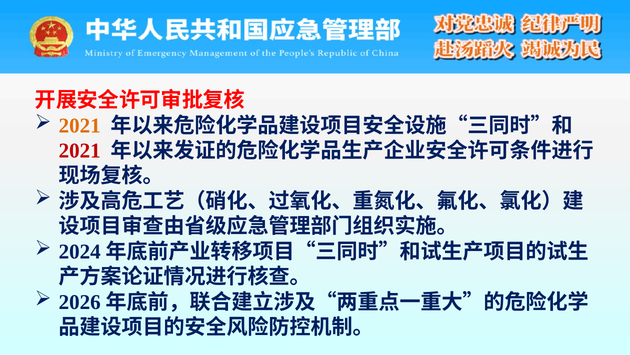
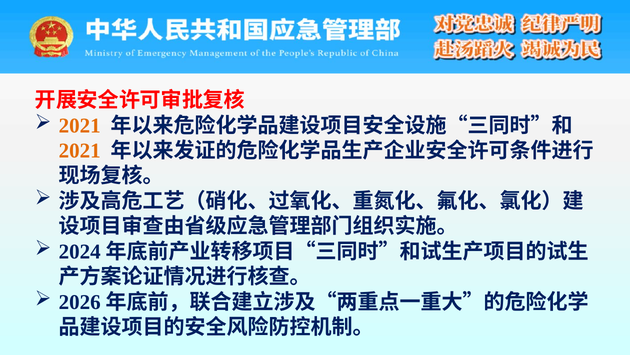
2021 at (80, 151) colour: red -> orange
